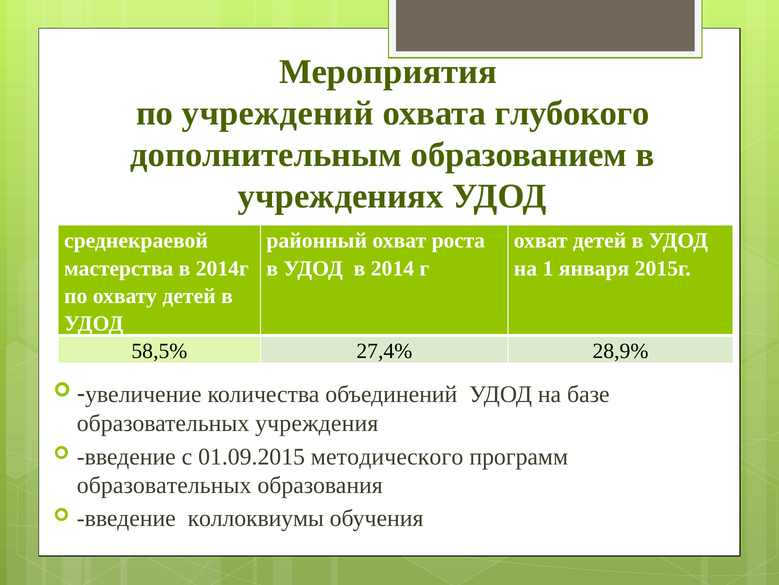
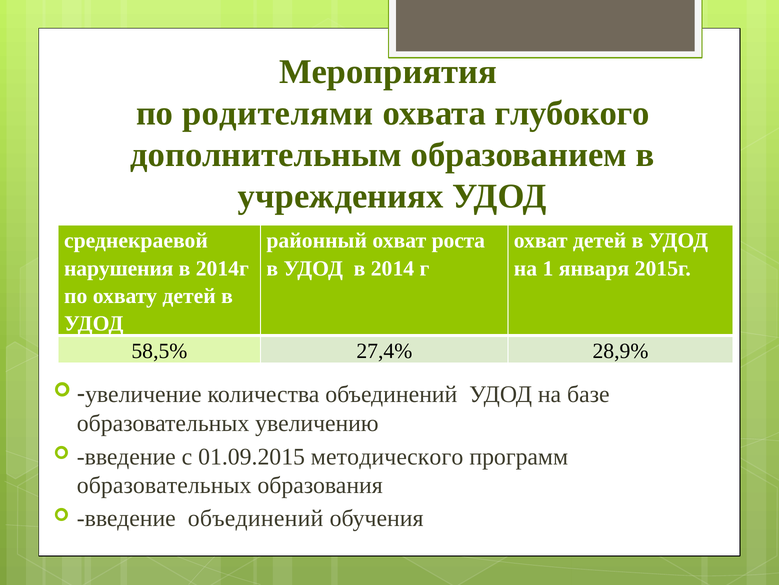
учреждений: учреждений -> родителями
мастерства: мастерства -> нарушения
учреждения: учреждения -> увеличению
введение коллоквиумы: коллоквиумы -> объединений
